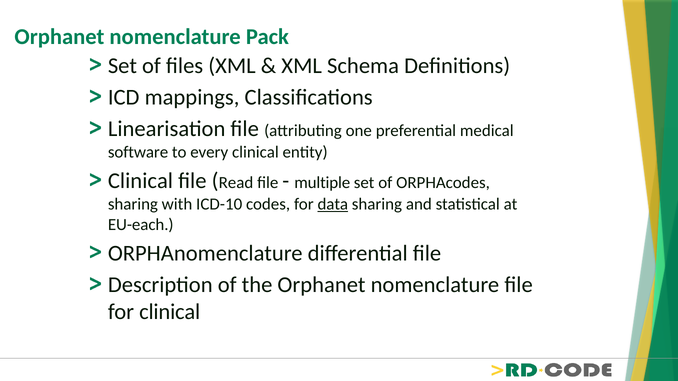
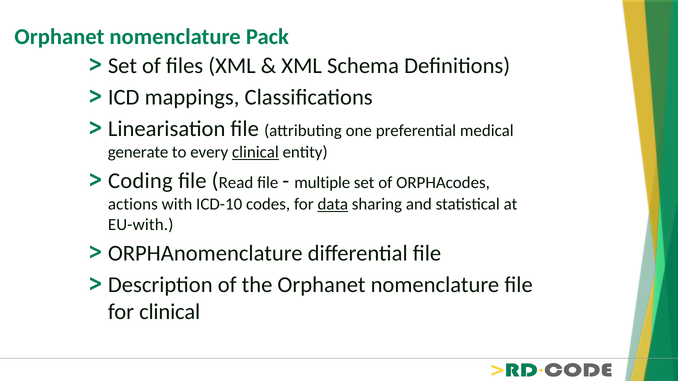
software: software -> generate
clinical at (255, 152) underline: none -> present
Clinical at (140, 181): Clinical -> Coding
sharing at (133, 204): sharing -> actions
EU-each: EU-each -> EU-with
